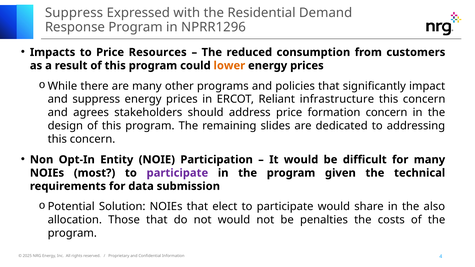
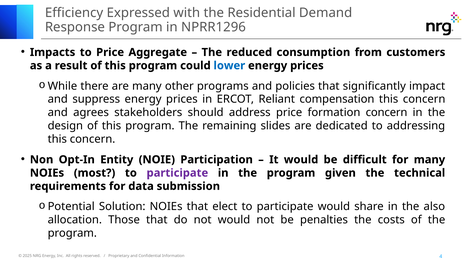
Suppress at (74, 13): Suppress -> Efficiency
Resources: Resources -> Aggregate
lower colour: orange -> blue
infrastructure: infrastructure -> compensation
